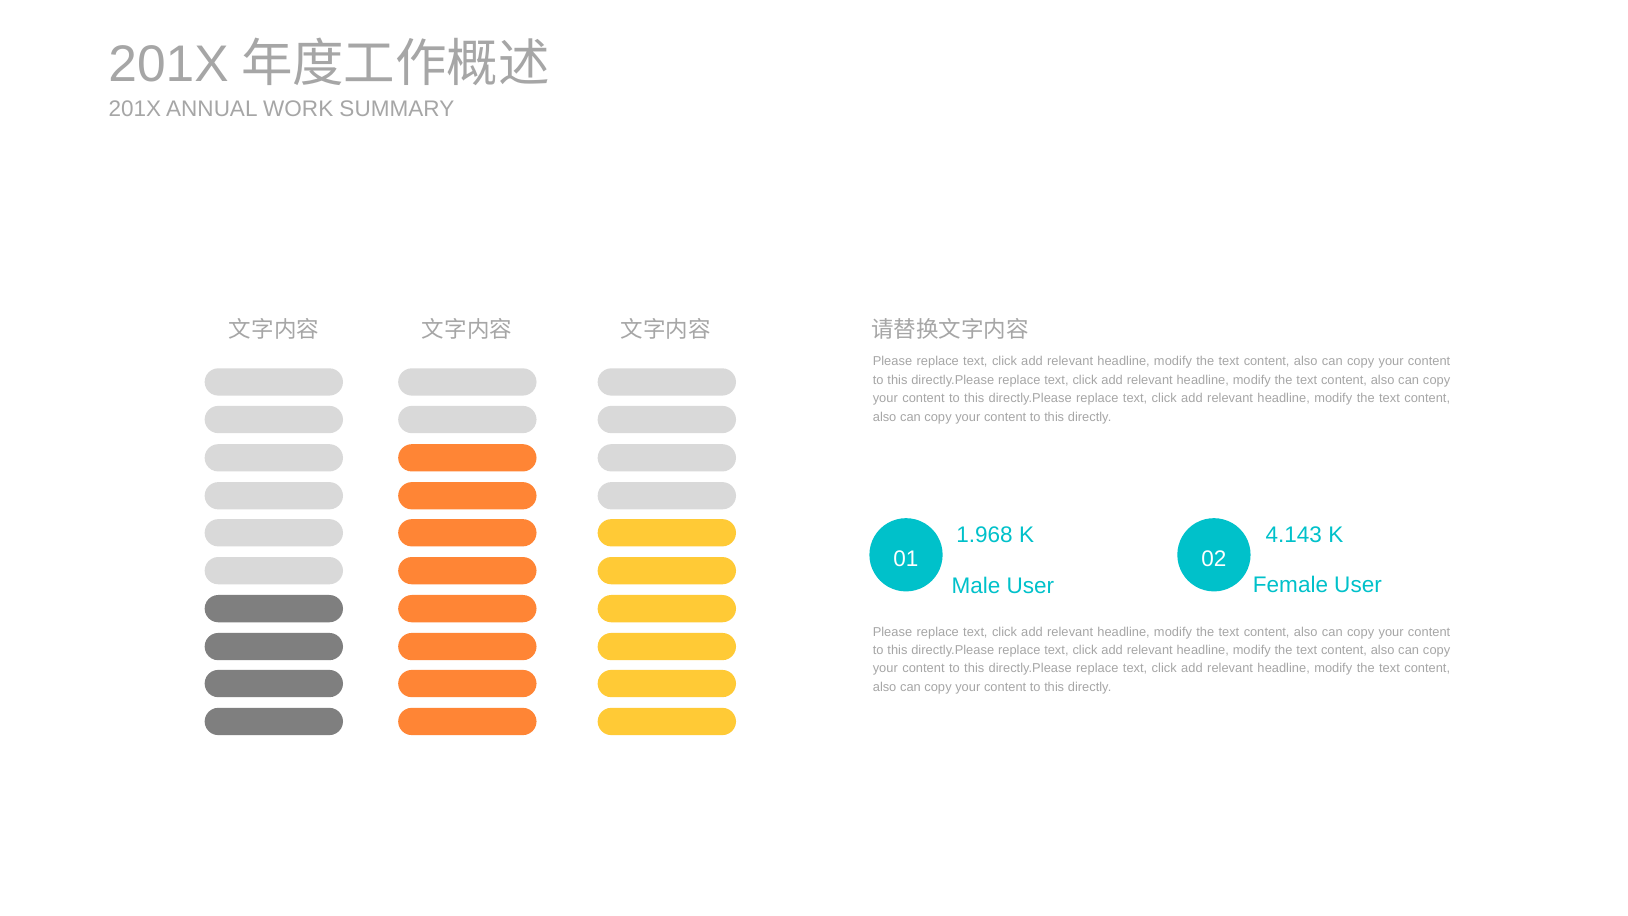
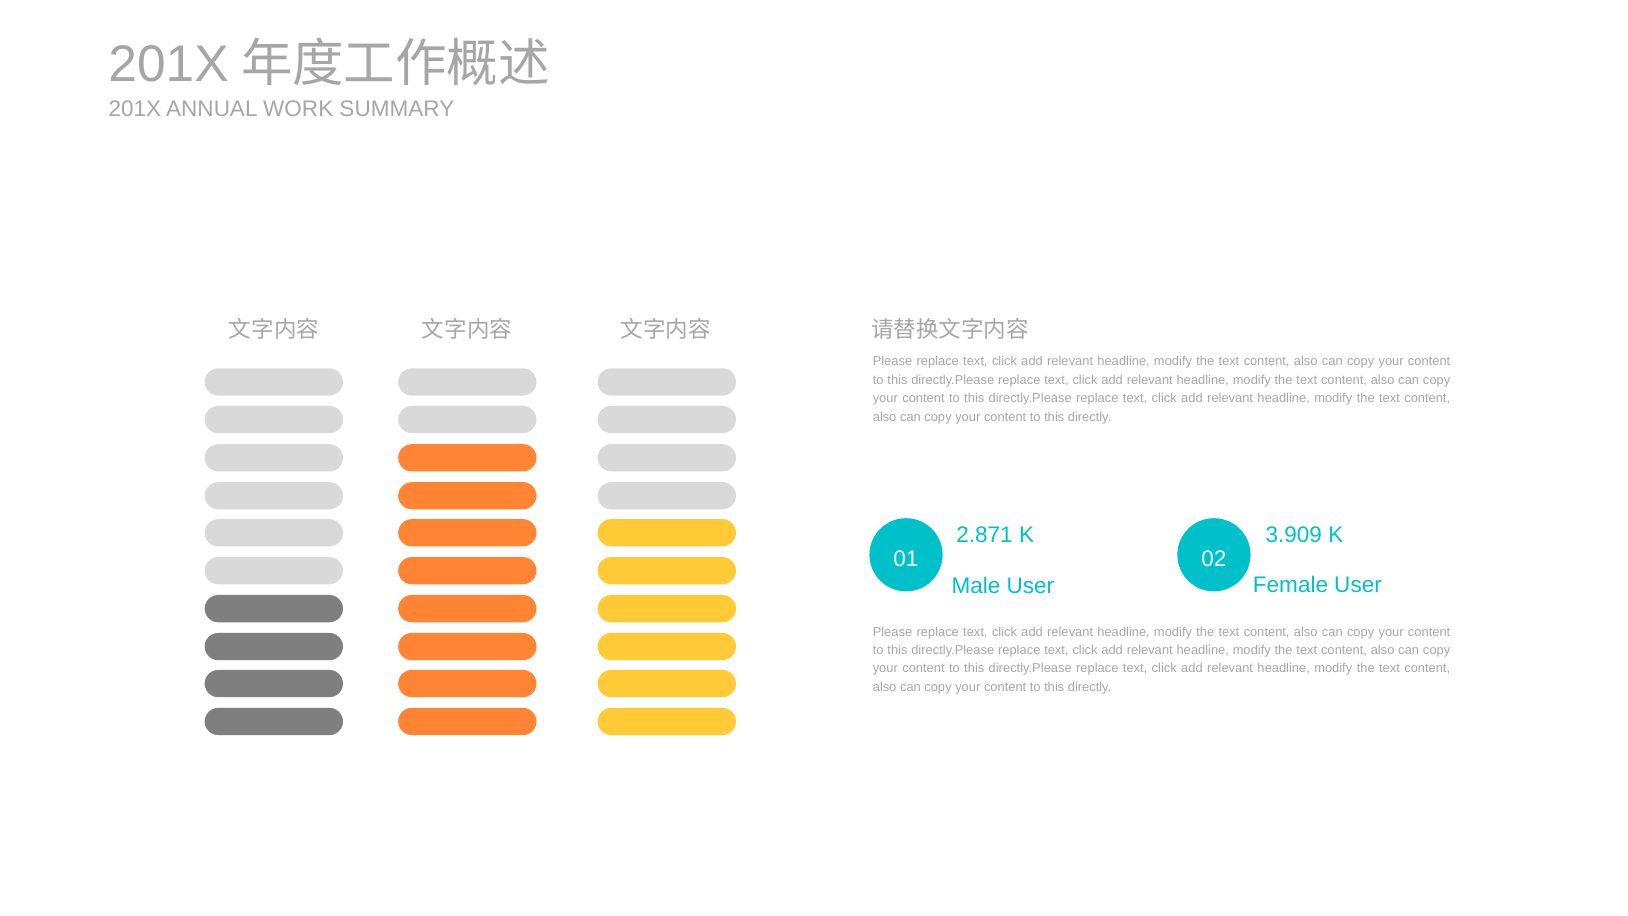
1.968: 1.968 -> 2.871
4.143: 4.143 -> 3.909
